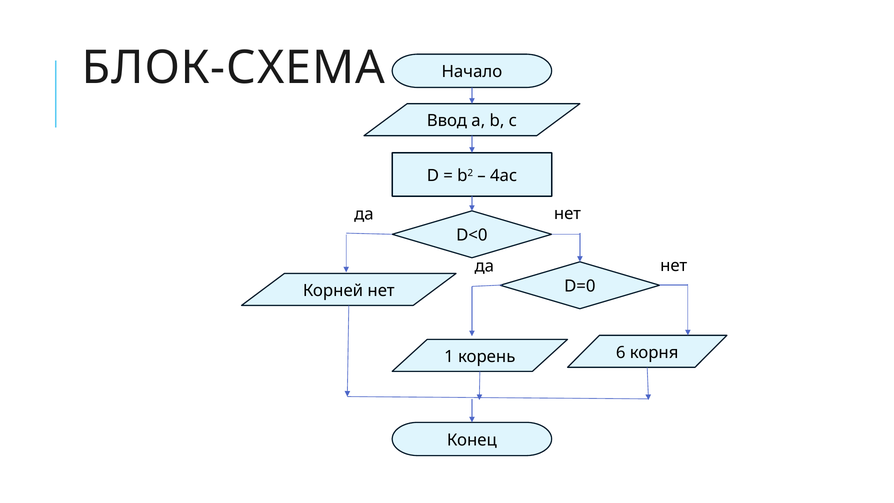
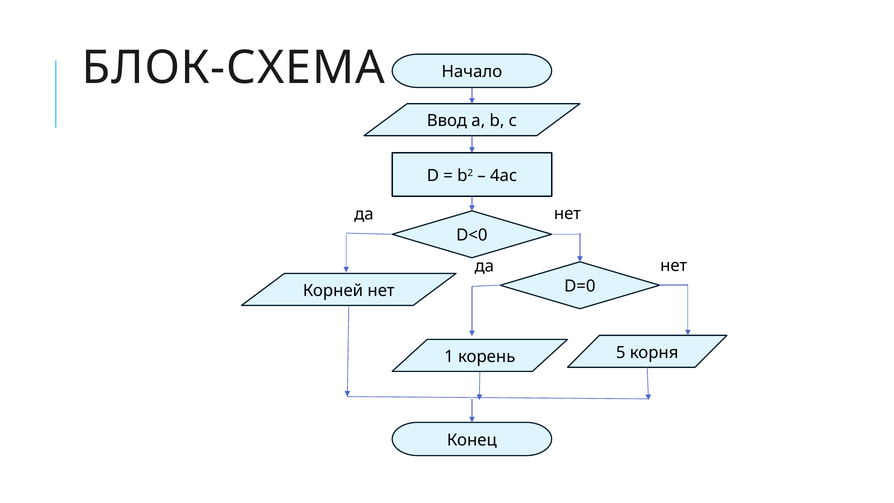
6: 6 -> 5
